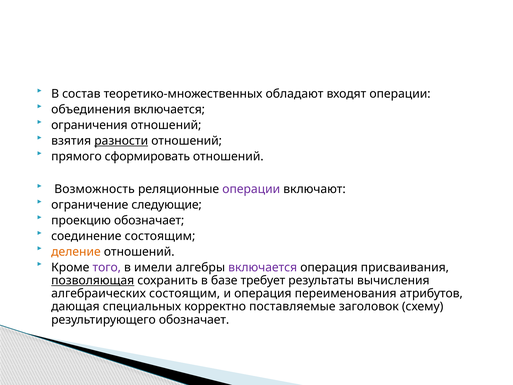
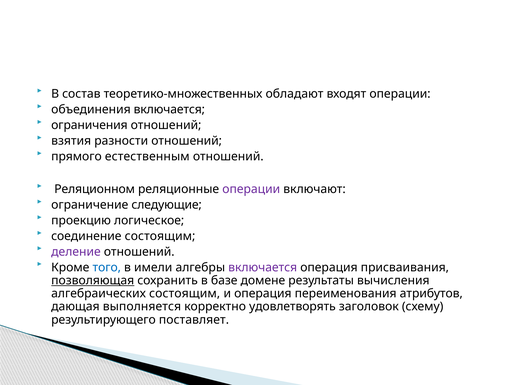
разности underline: present -> none
сформировать: сформировать -> естественным
Возможность: Возможность -> Реляционном
проекцию обозначает: обозначает -> логическое
деление colour: orange -> purple
того colour: purple -> blue
требует: требует -> домене
специальных: специальных -> выполняется
поставляемые: поставляемые -> удовлетворять
результирующего обозначает: обозначает -> поставляет
